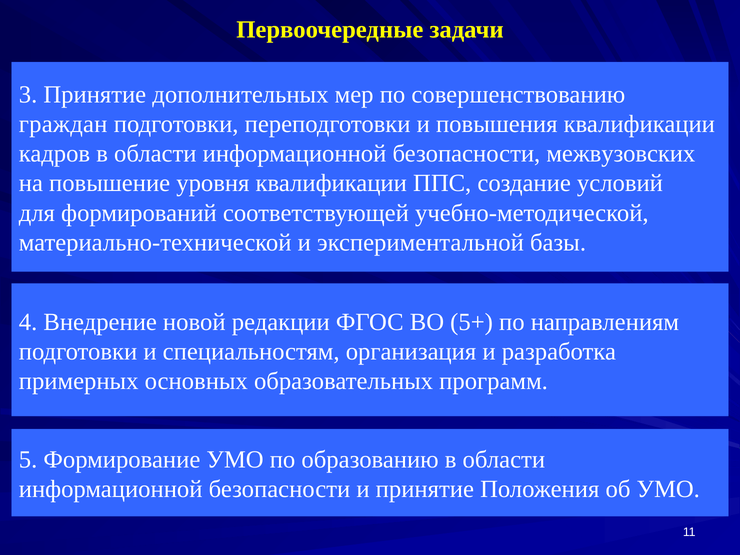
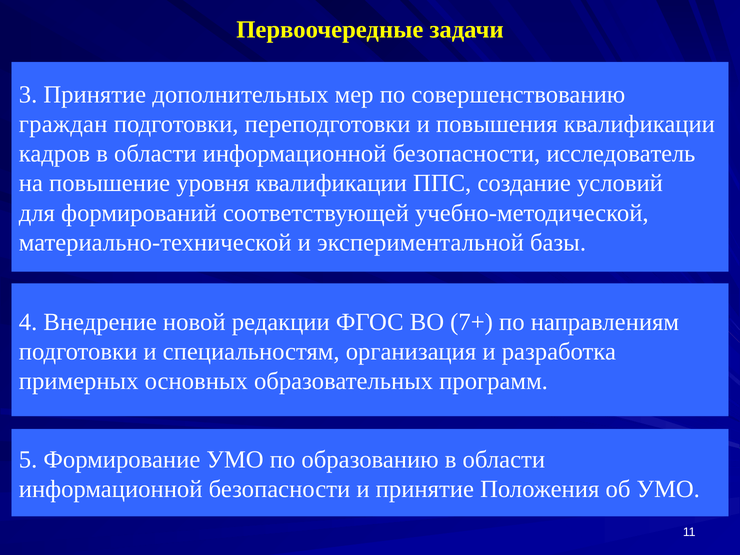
межвузовских: межвузовских -> исследователь
5+: 5+ -> 7+
